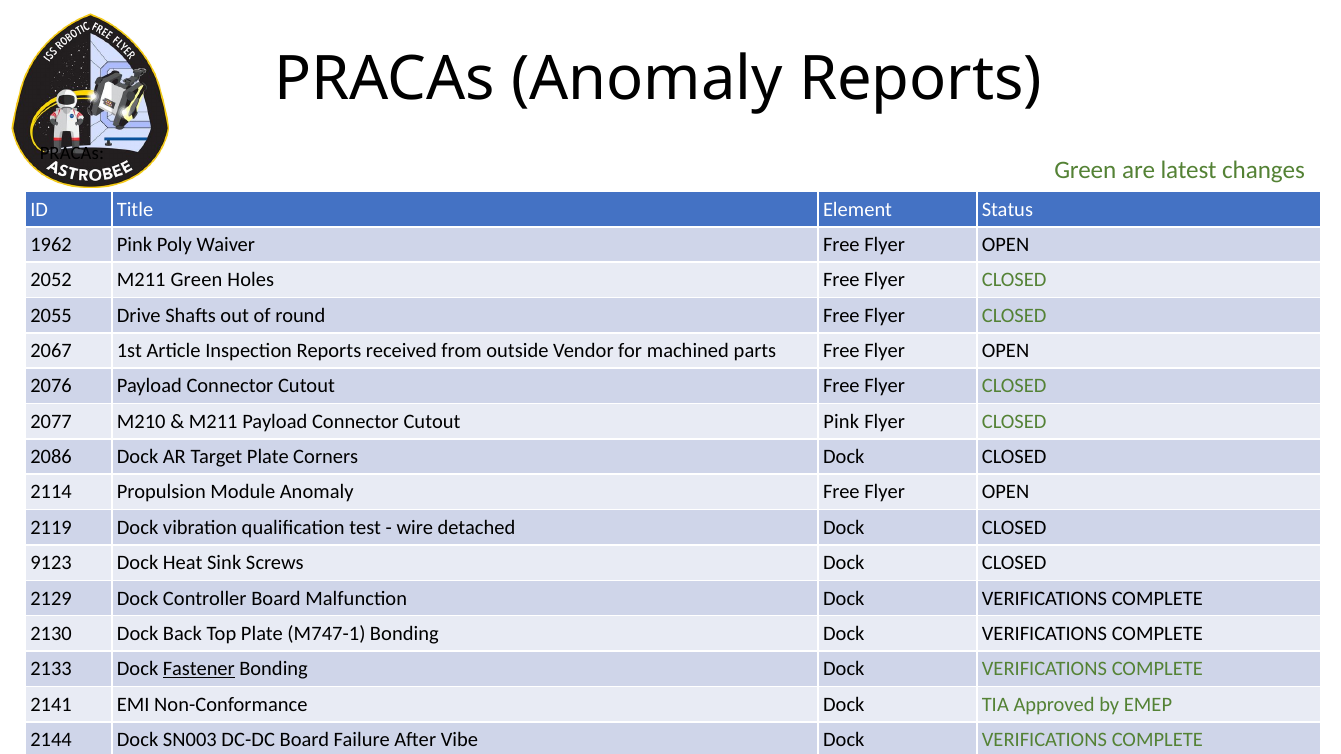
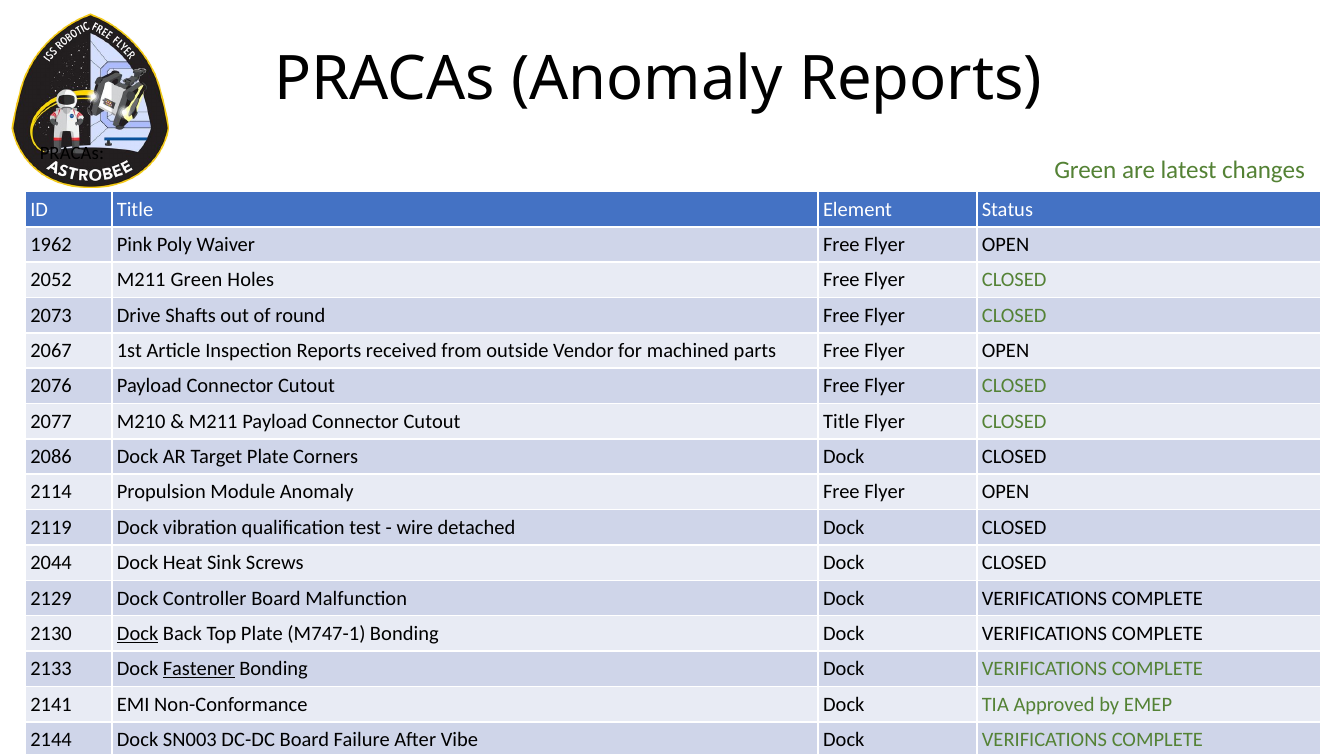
2055: 2055 -> 2073
Cutout Pink: Pink -> Title
9123: 9123 -> 2044
Dock at (138, 634) underline: none -> present
